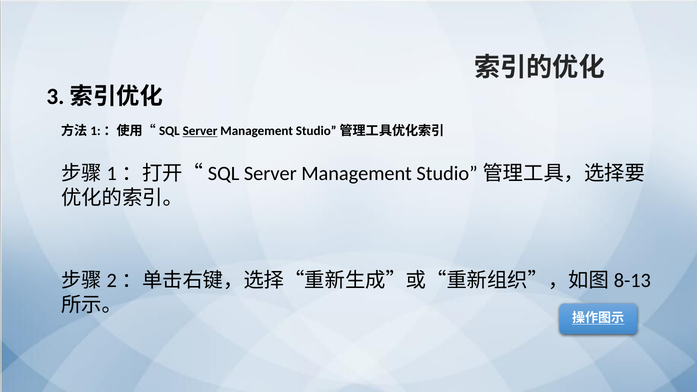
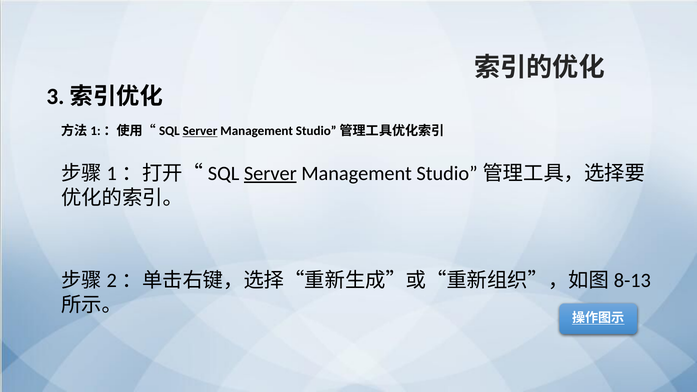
Server at (270, 174) underline: none -> present
